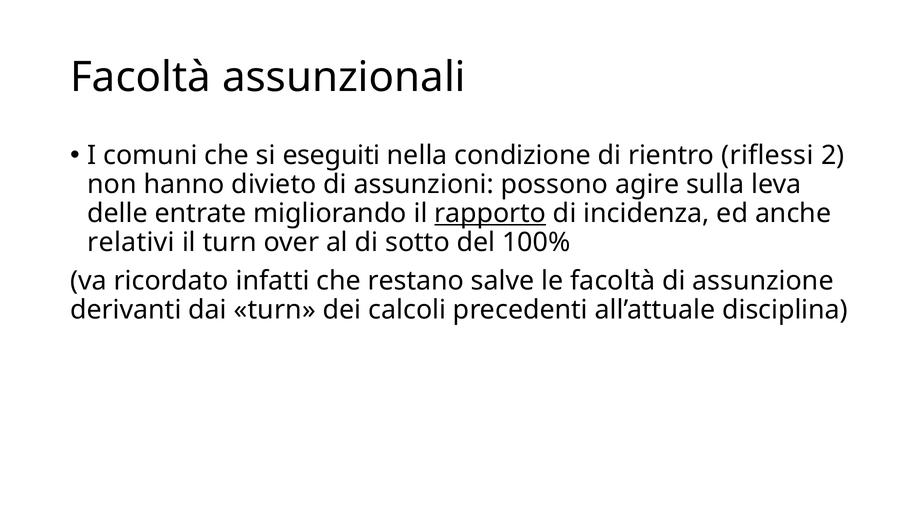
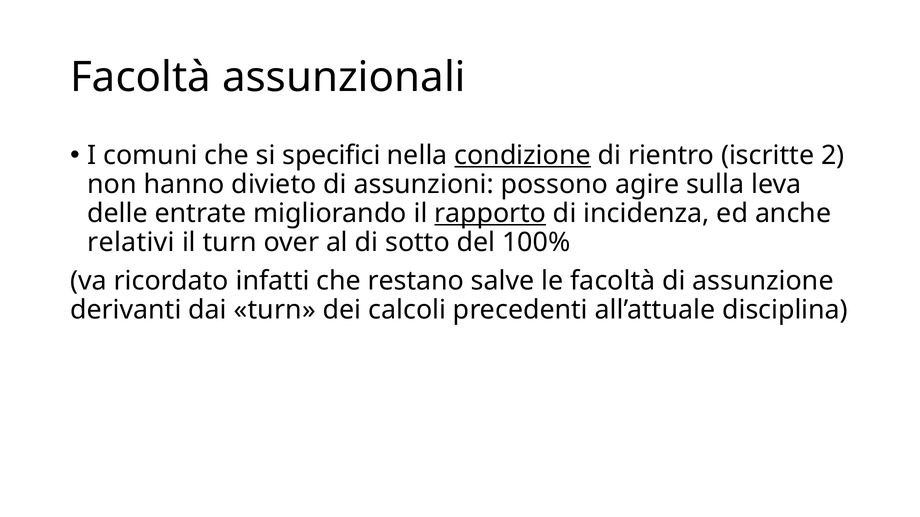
eseguiti: eseguiti -> specifici
condizione underline: none -> present
riflessi: riflessi -> iscritte
